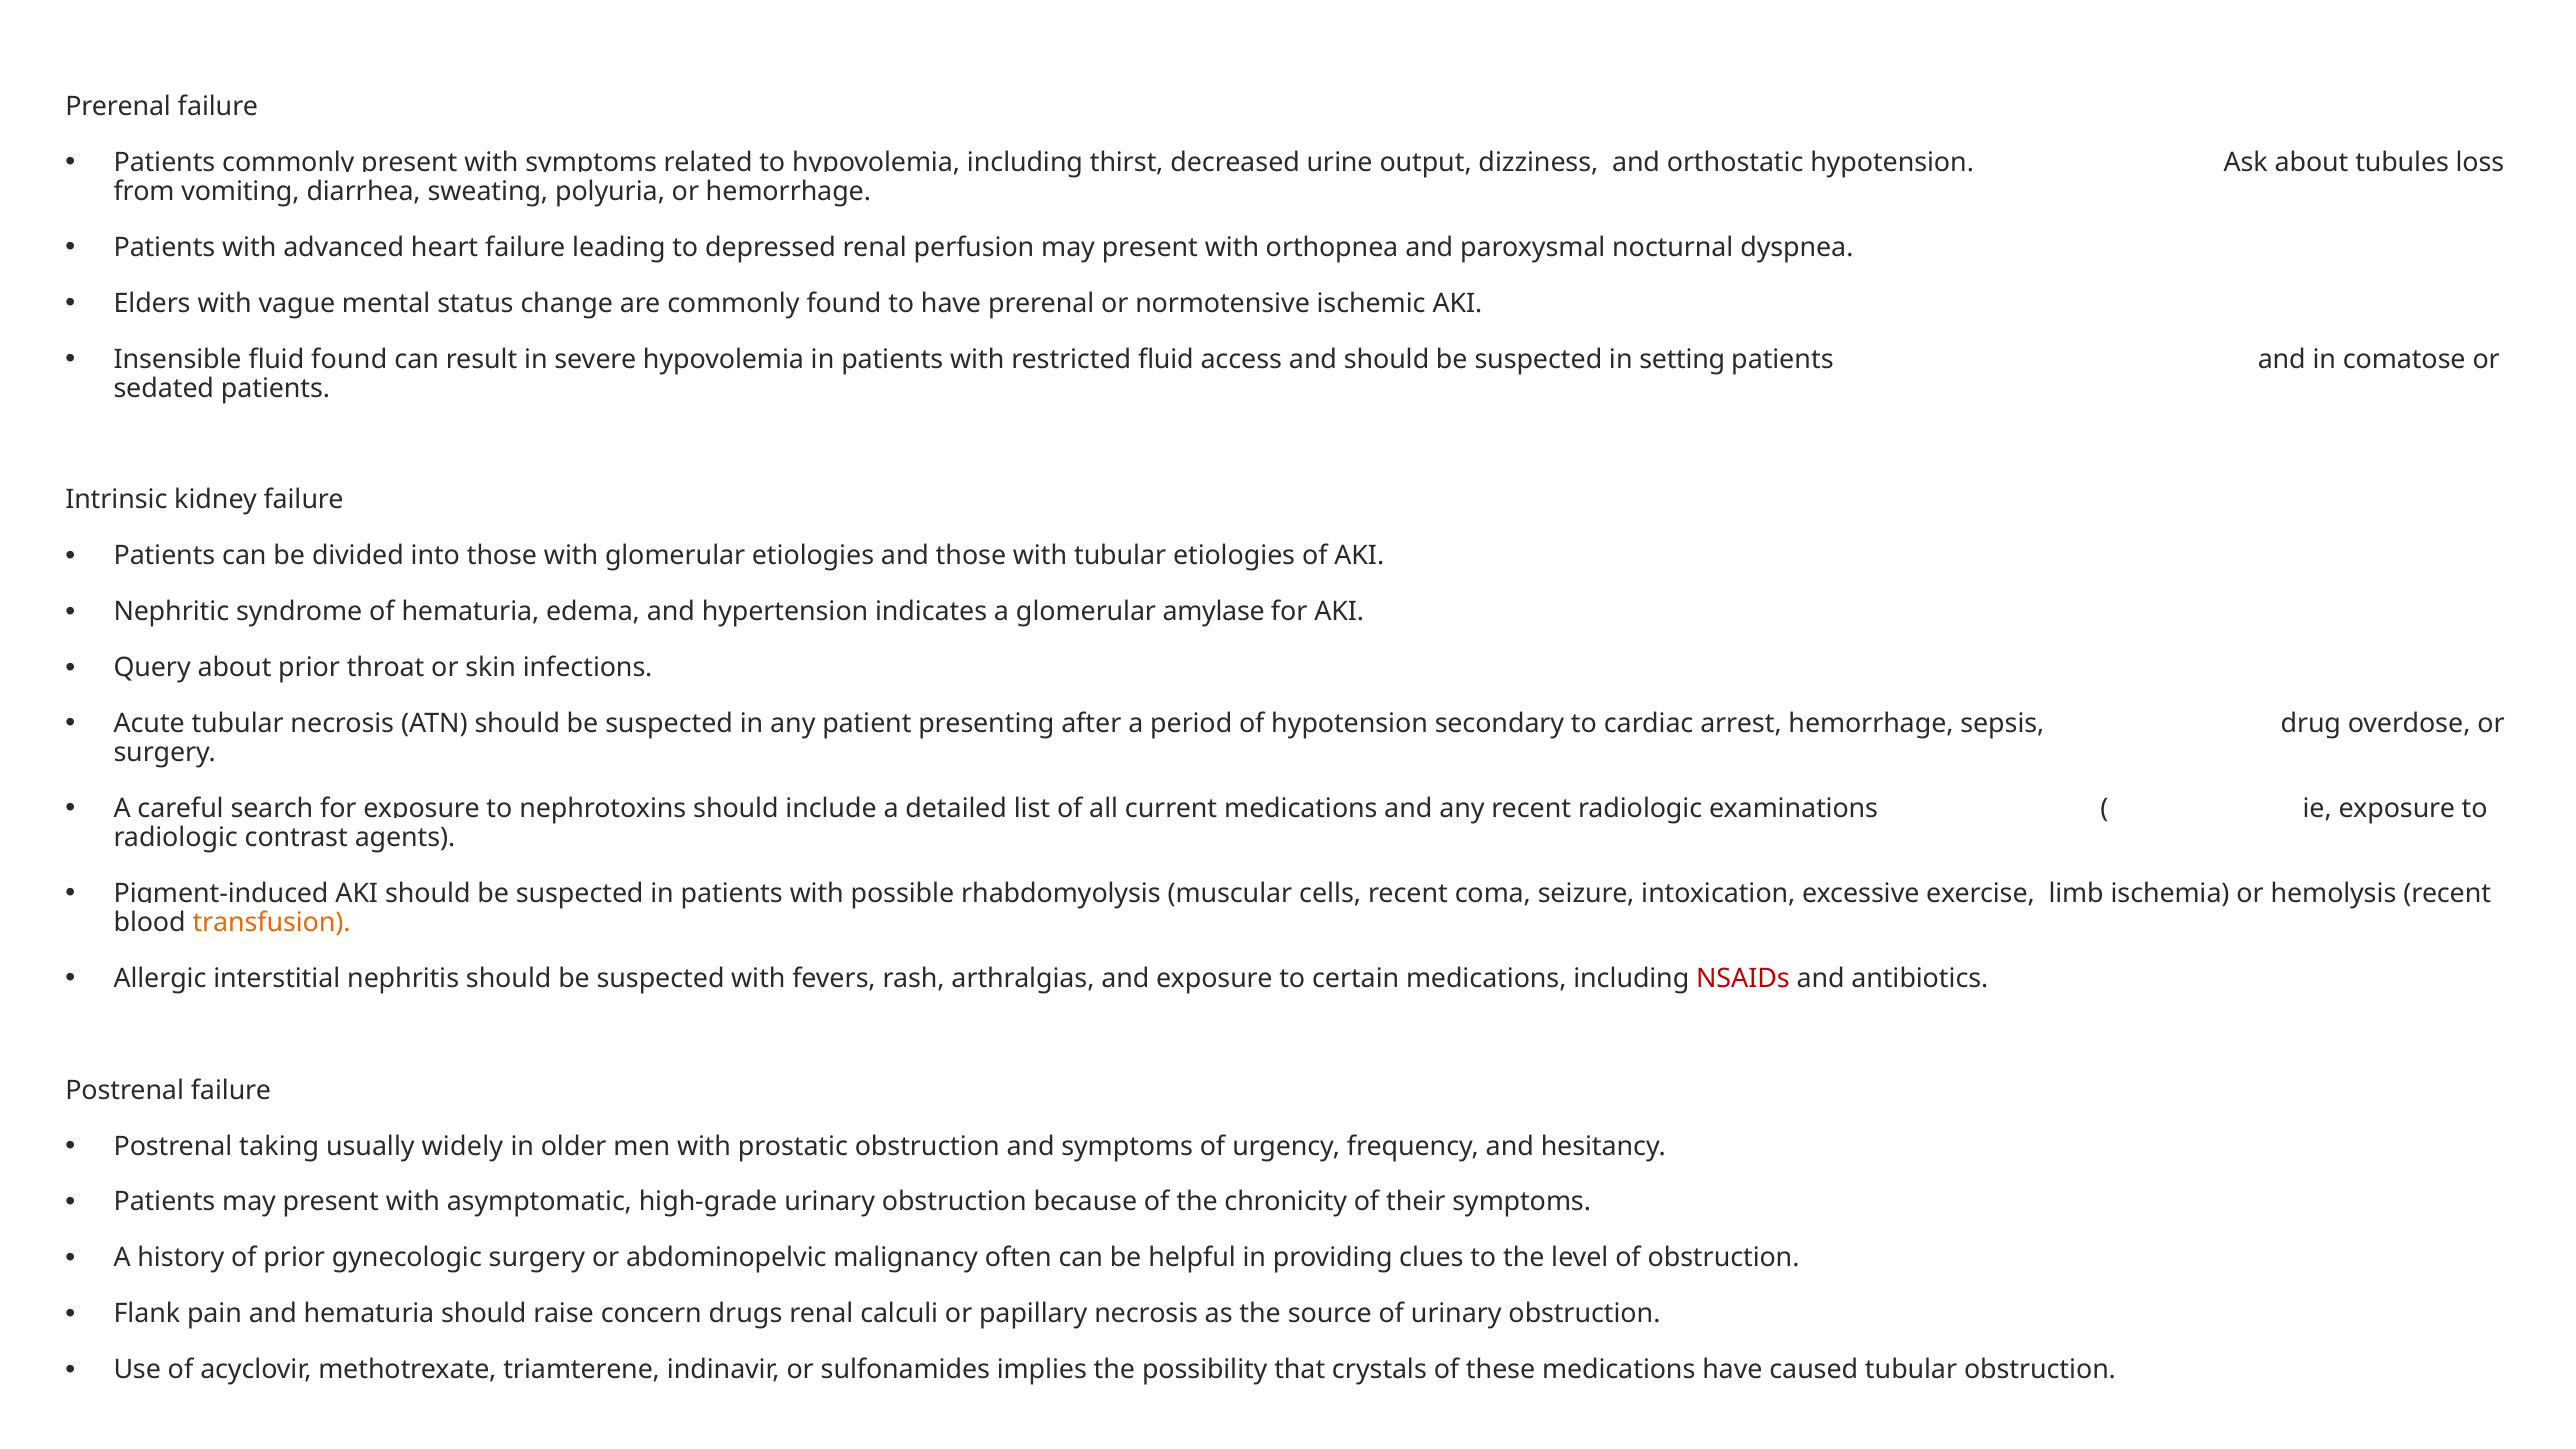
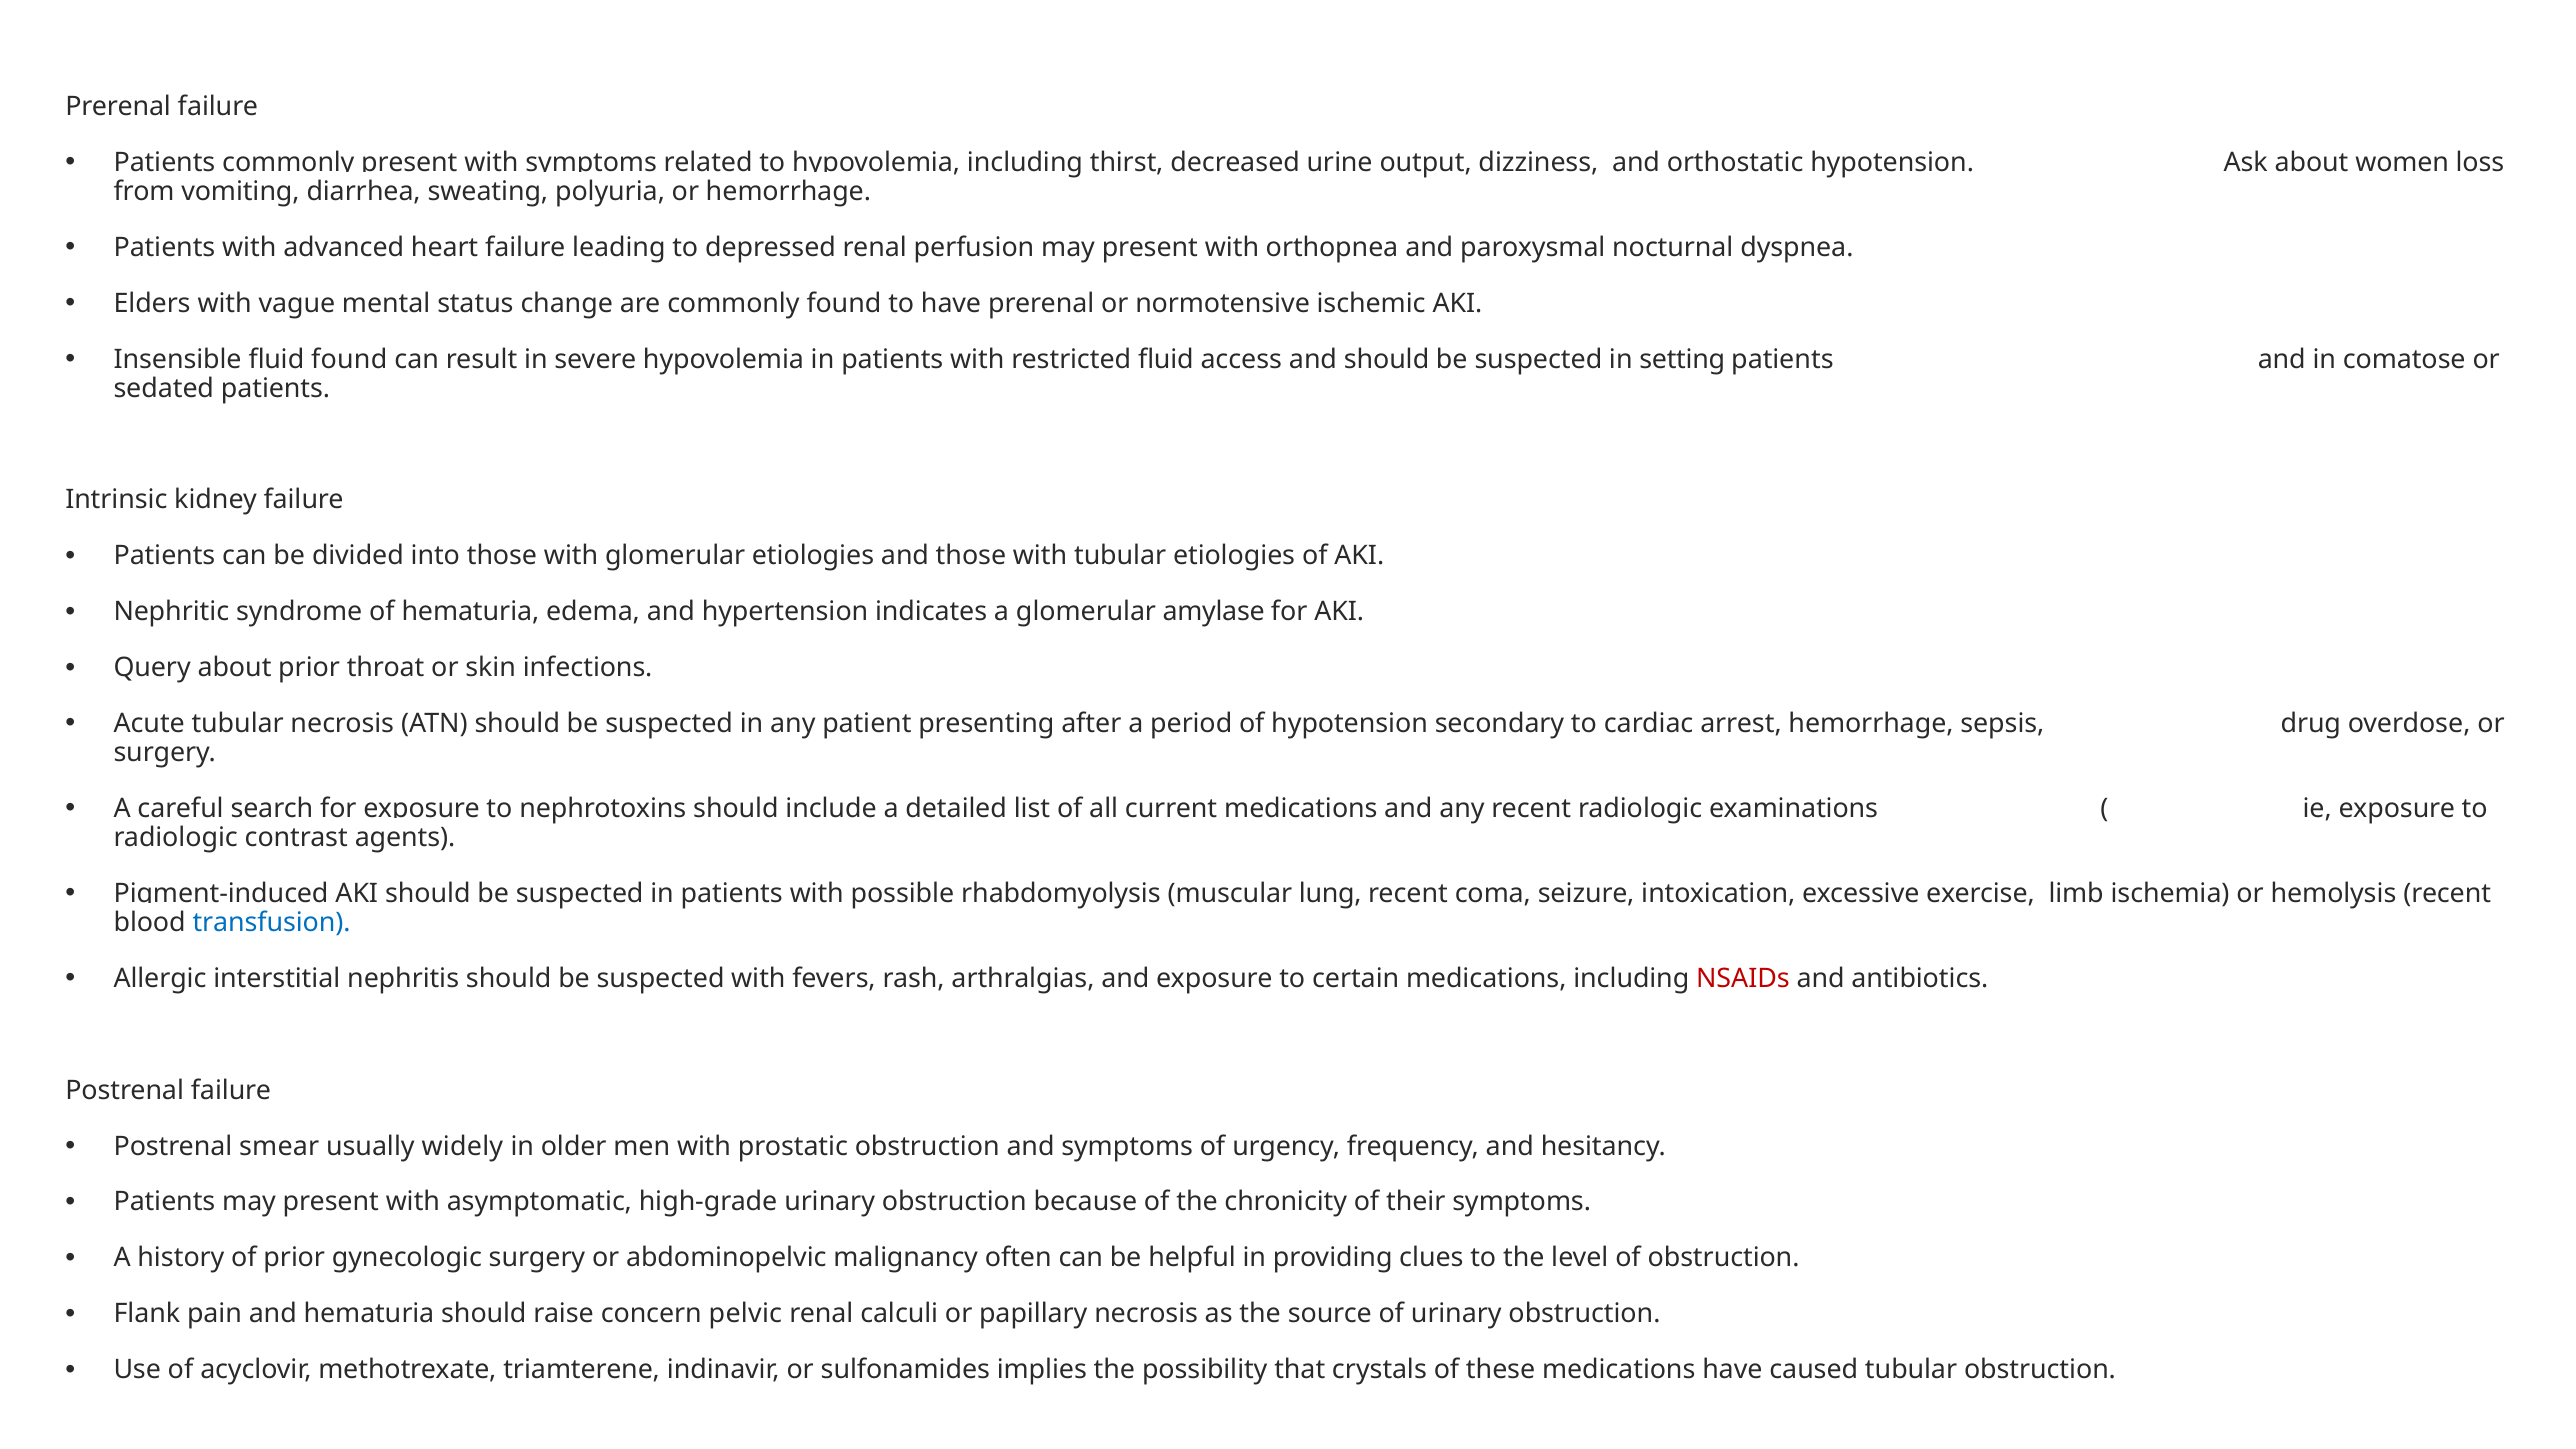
tubules: tubules -> women
cells: cells -> lung
transfusion colour: orange -> blue
taking: taking -> smear
drugs: drugs -> pelvic
